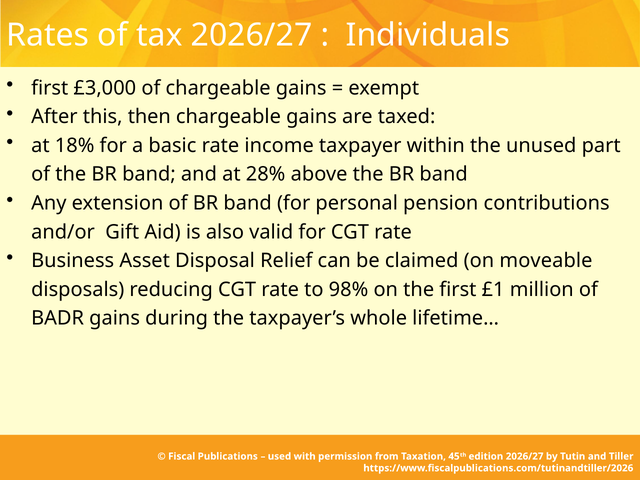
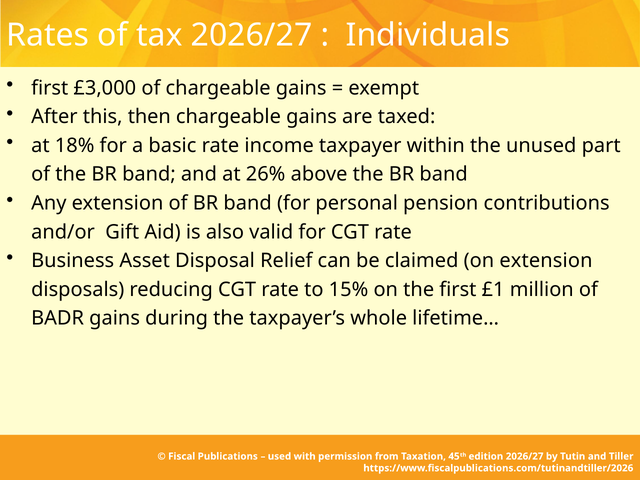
28%: 28% -> 26%
on moveable: moveable -> extension
98%: 98% -> 15%
